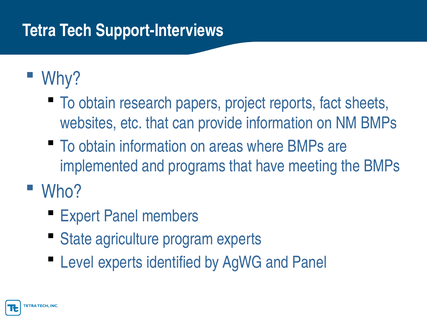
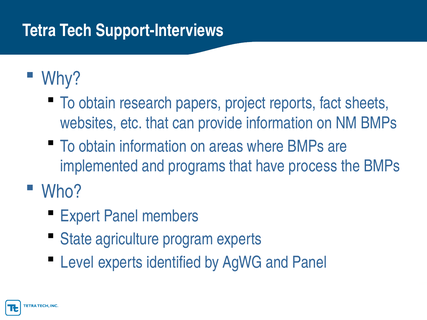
meeting: meeting -> process
